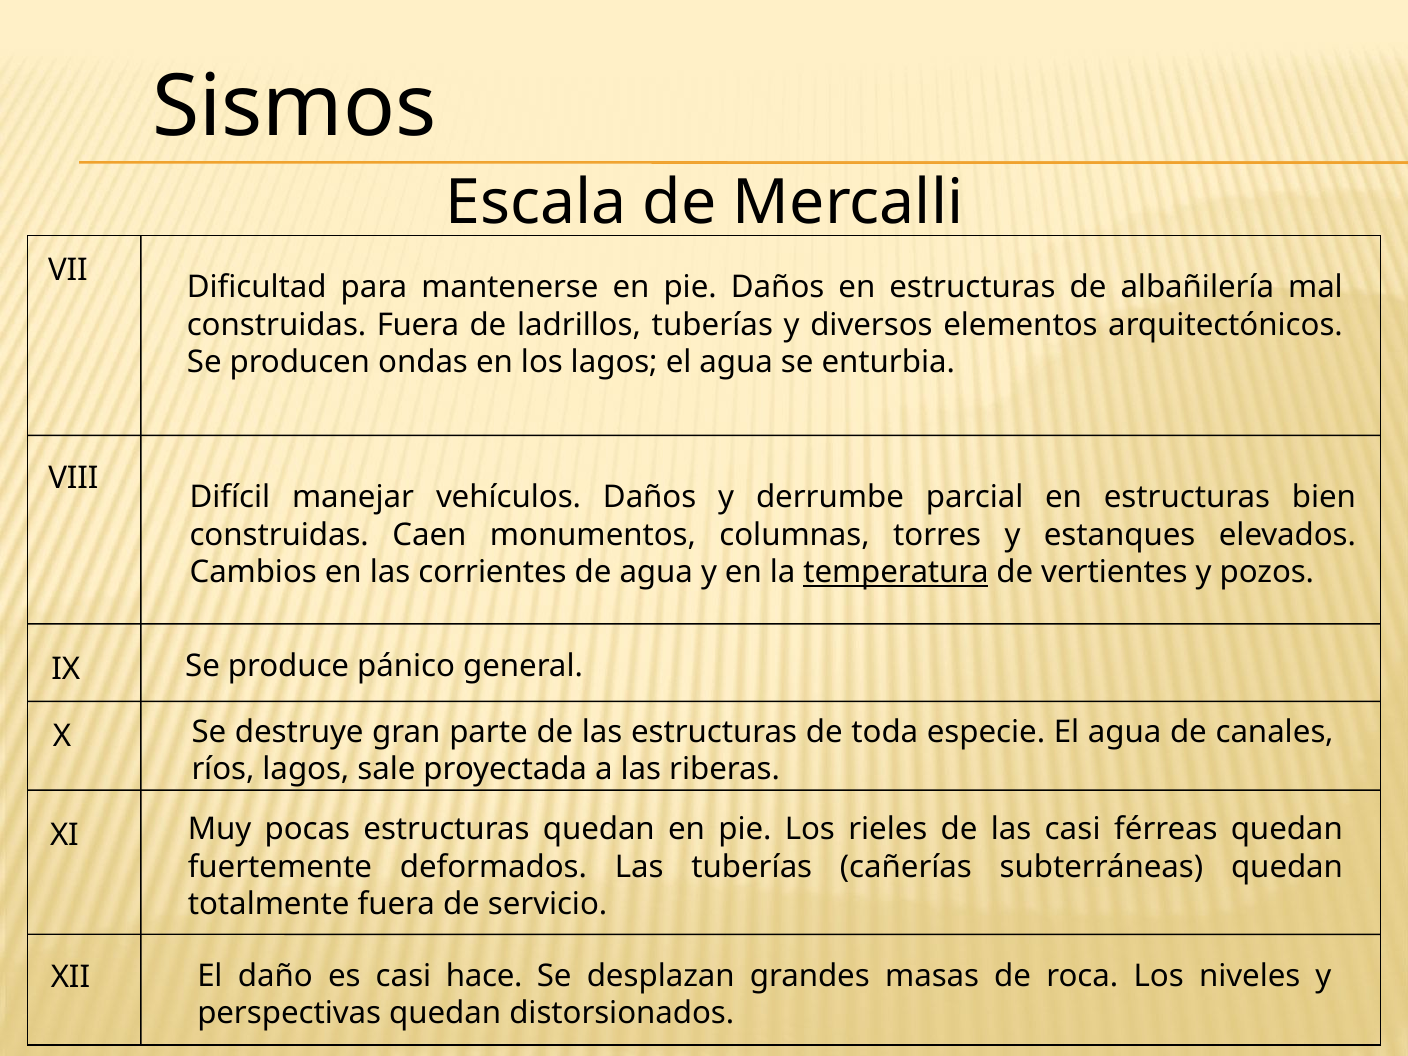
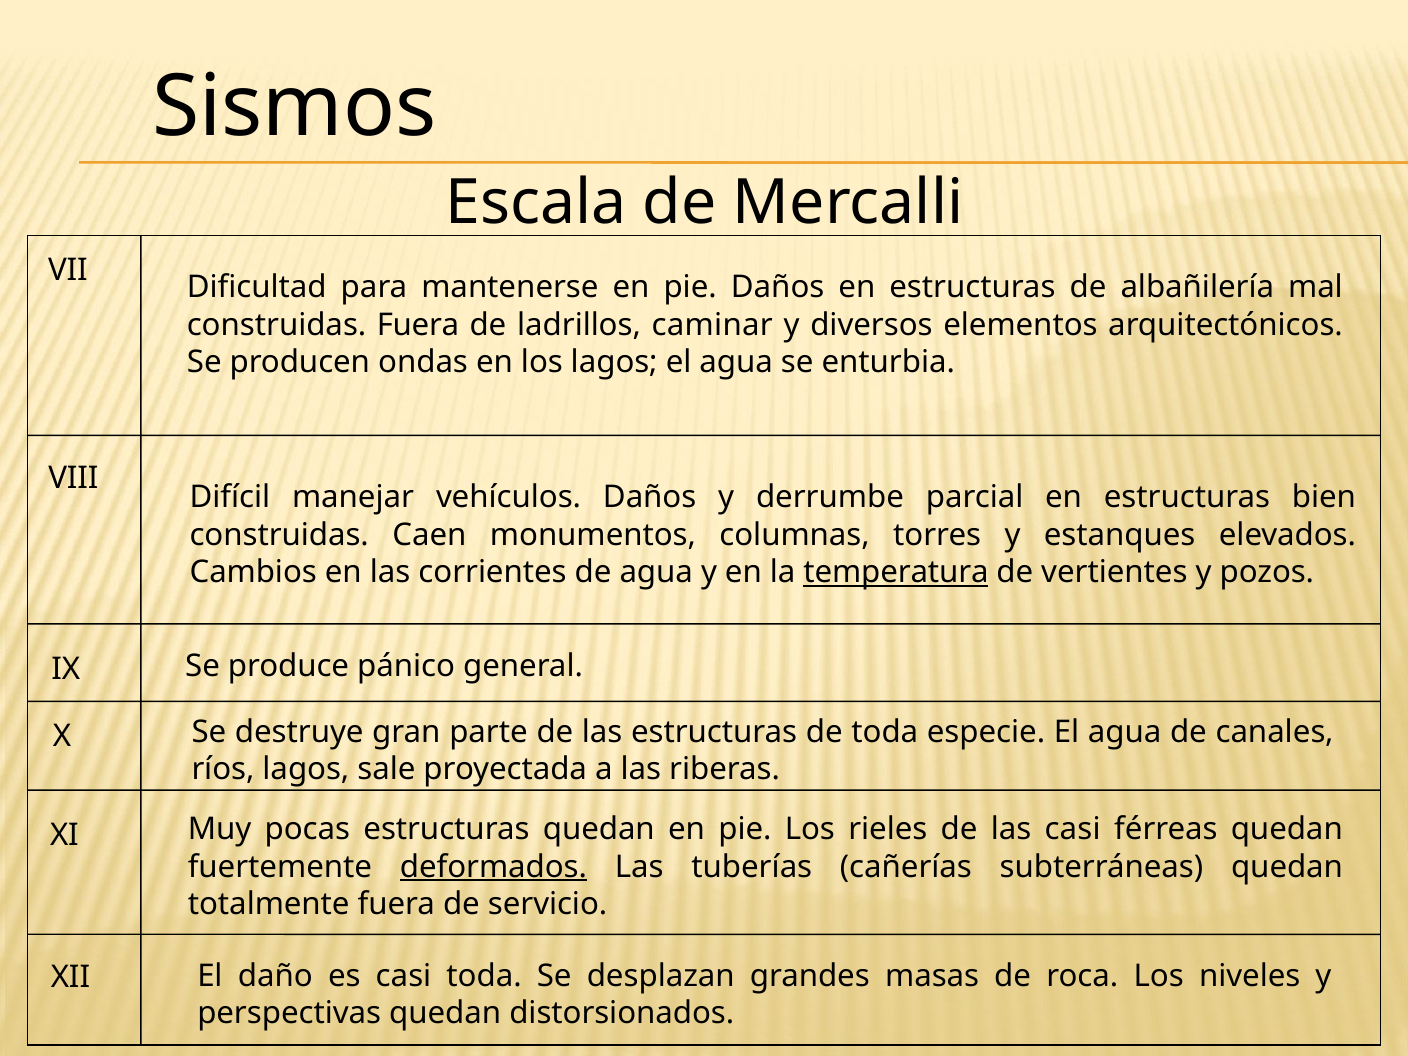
ladrillos tuberías: tuberías -> caminar
deformados underline: none -> present
casi hace: hace -> toda
